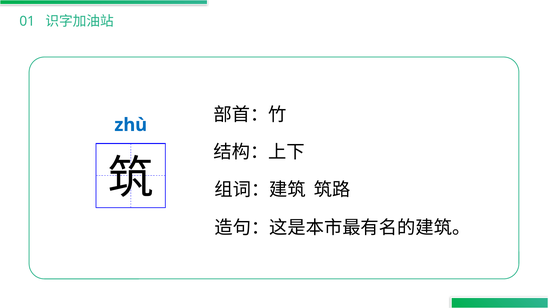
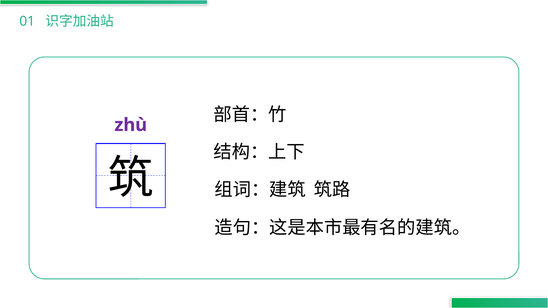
zhù colour: blue -> purple
